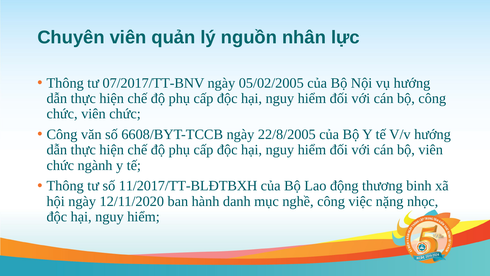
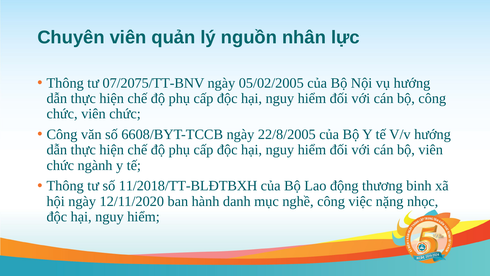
07/2017/TT-BNV: 07/2017/TT-BNV -> 07/2075/TT-BNV
11/2017/TT-BLĐTBXH: 11/2017/TT-BLĐTBXH -> 11/2018/TT-BLĐTBXH
